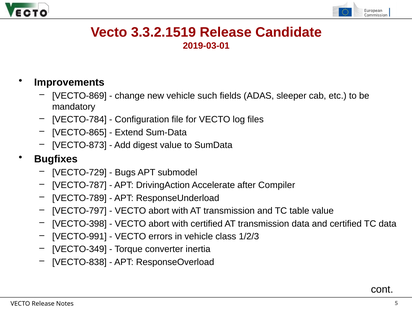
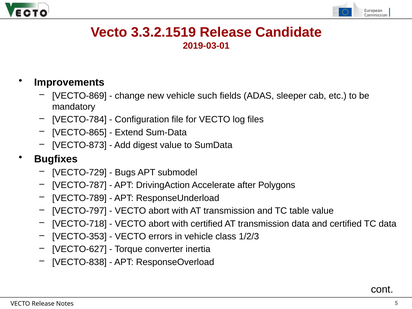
Compiler: Compiler -> Polygons
VECTO-398: VECTO-398 -> VECTO-718
VECTO-991: VECTO-991 -> VECTO-353
VECTO-349: VECTO-349 -> VECTO-627
